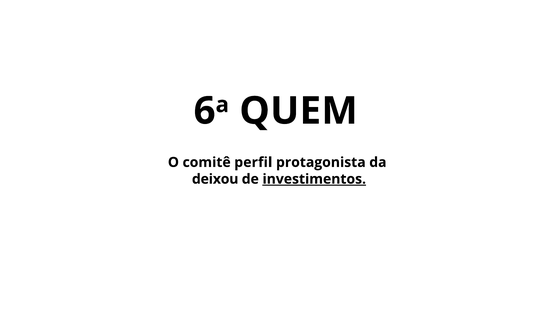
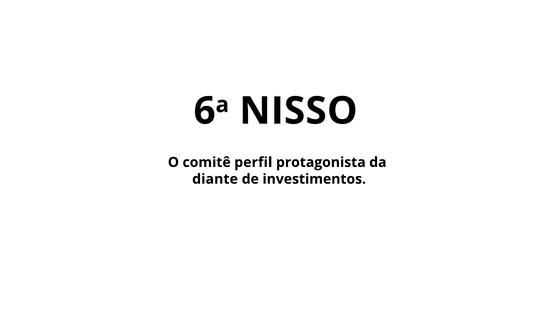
QUEM: QUEM -> NISSO
deixou: deixou -> diante
investimentos underline: present -> none
